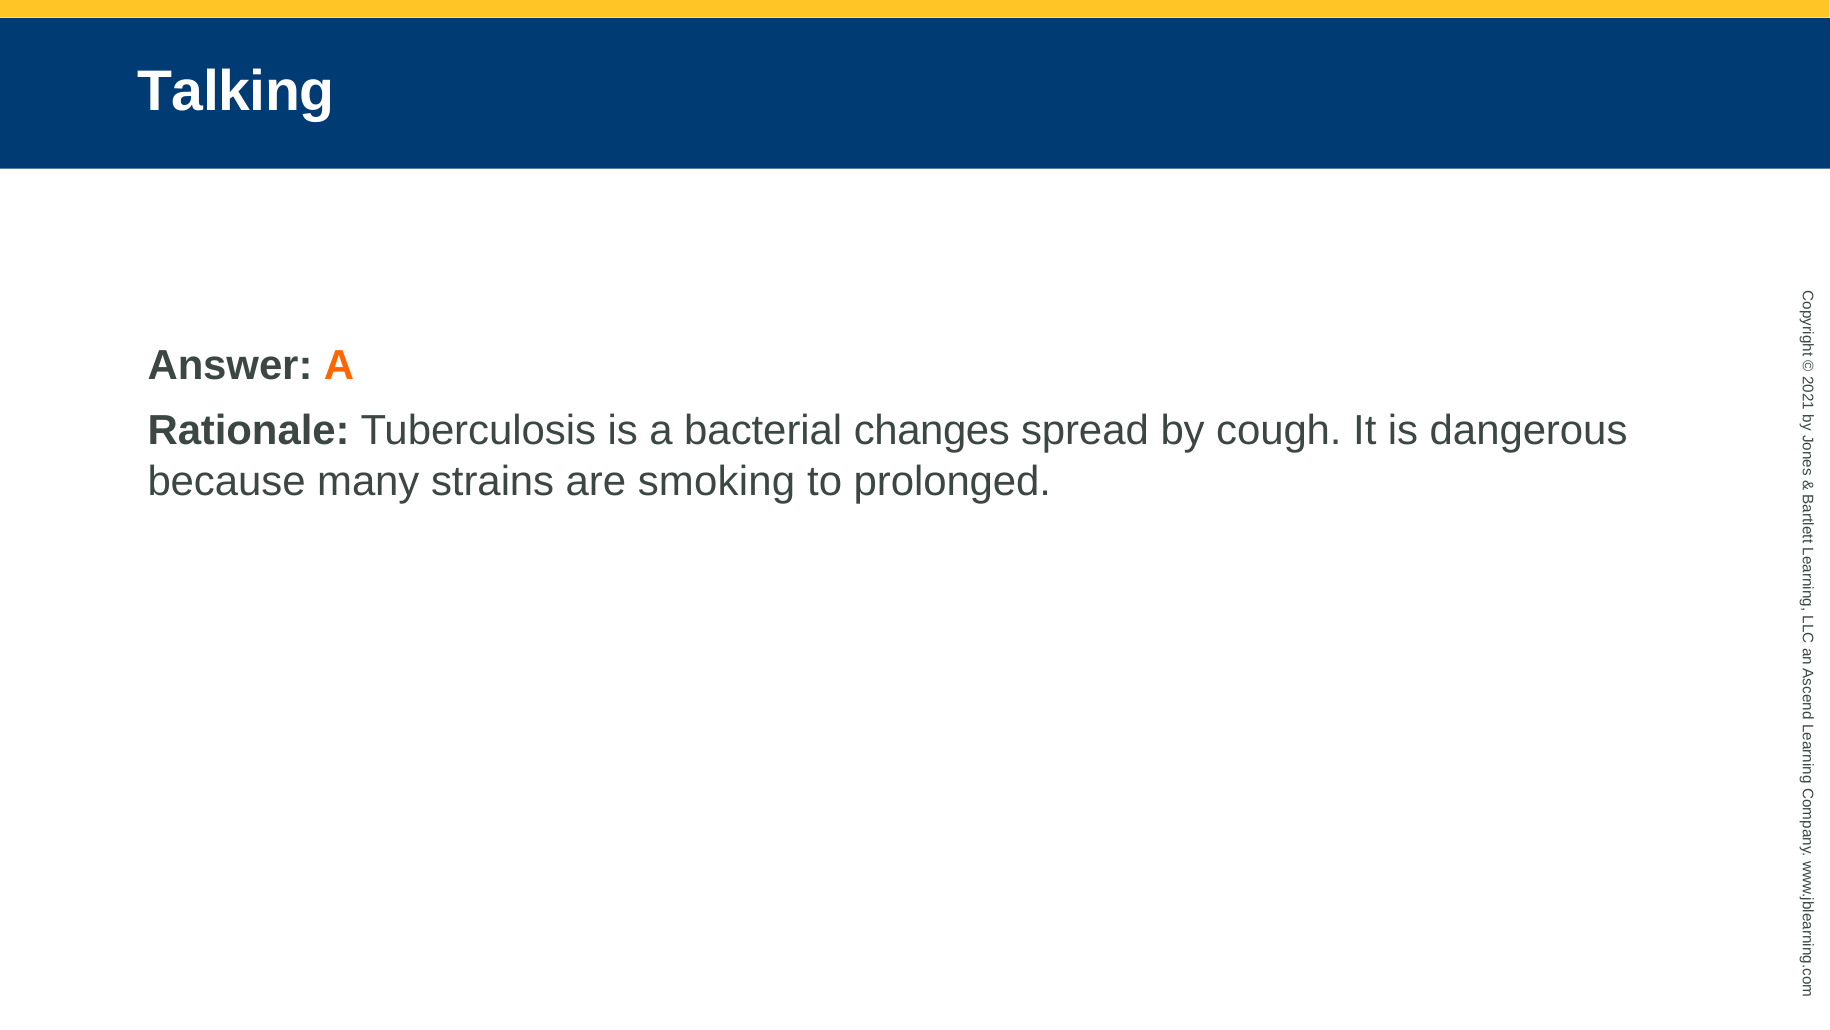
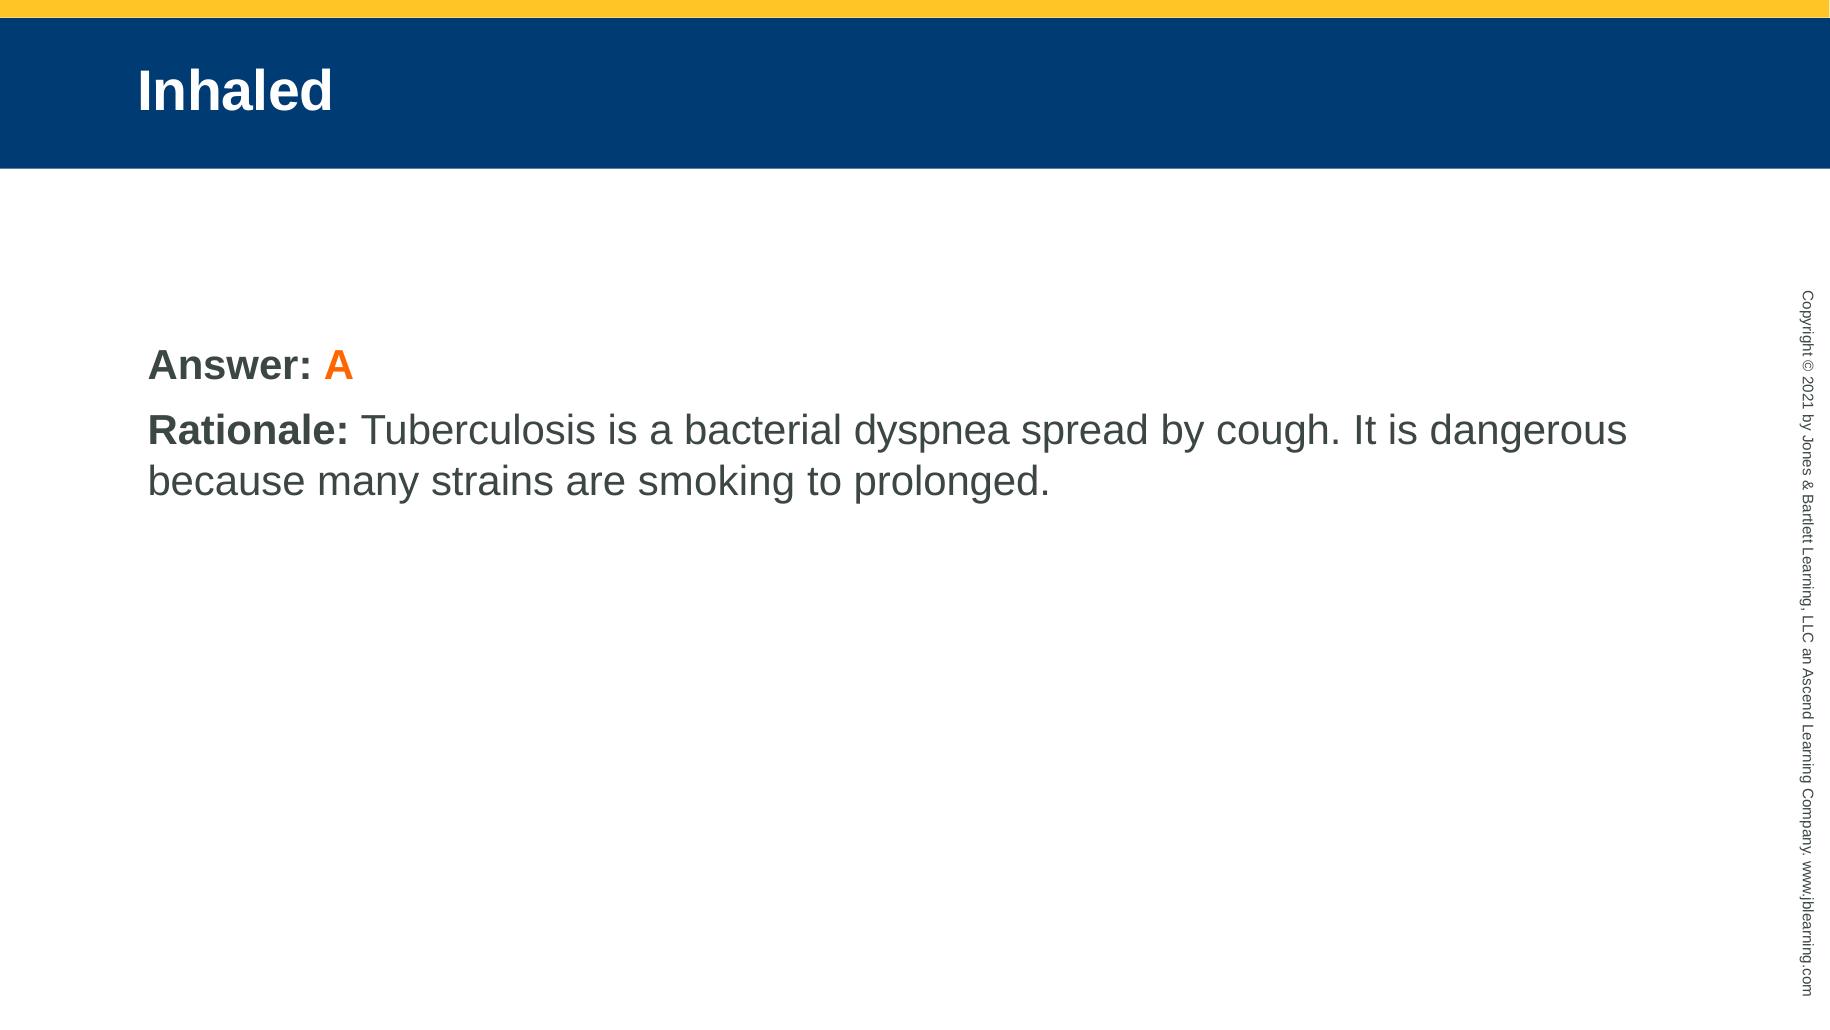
Talking: Talking -> Inhaled
changes: changes -> dyspnea
